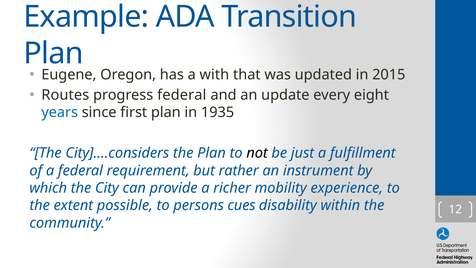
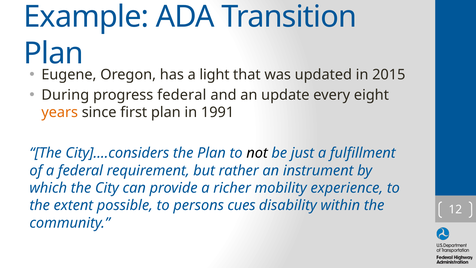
with: with -> light
Routes: Routes -> During
years colour: blue -> orange
1935: 1935 -> 1991
